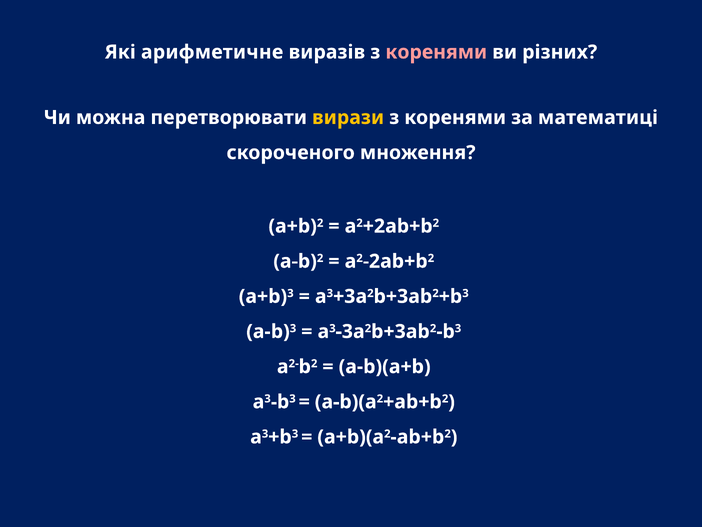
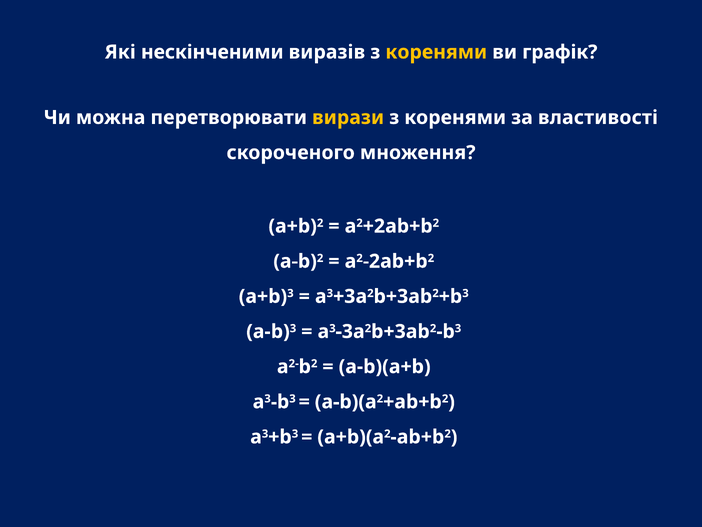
арифметичне: арифметичне -> нескінченими
коренями at (436, 52) colour: pink -> yellow
різних: різних -> графік
математиці: математиці -> властивості
